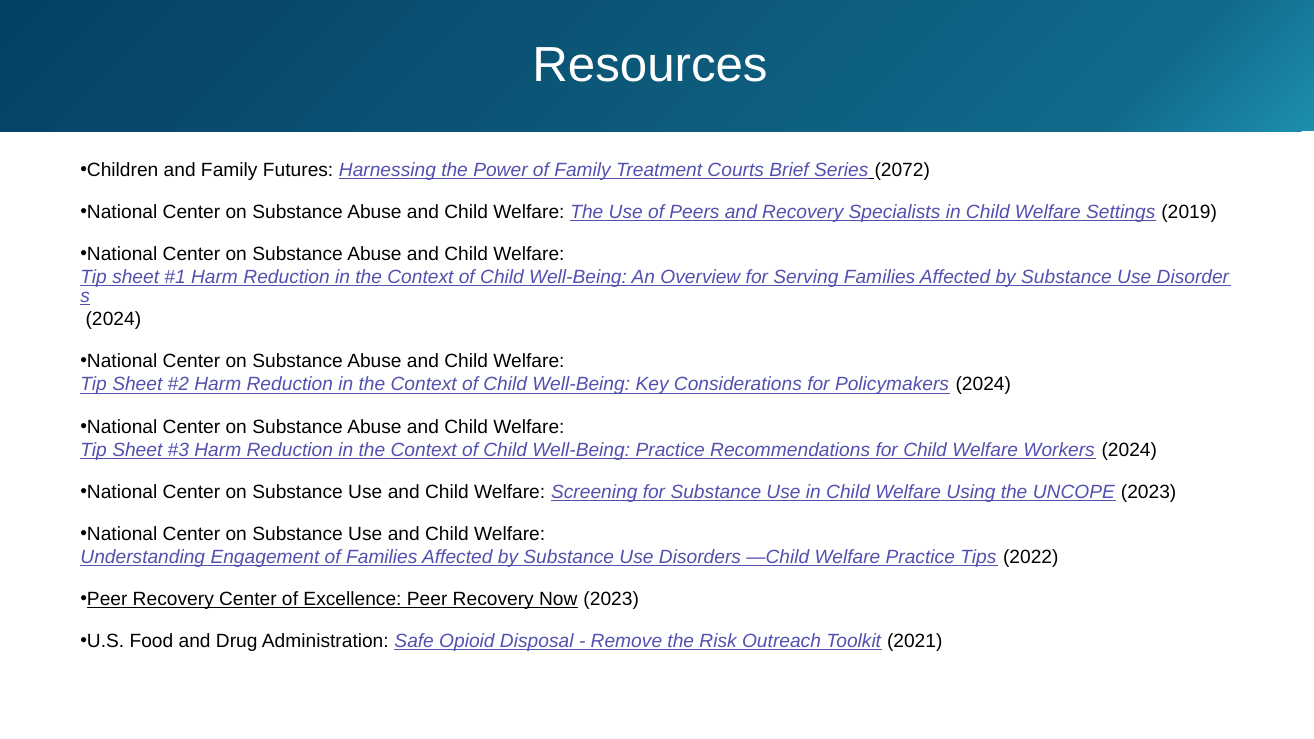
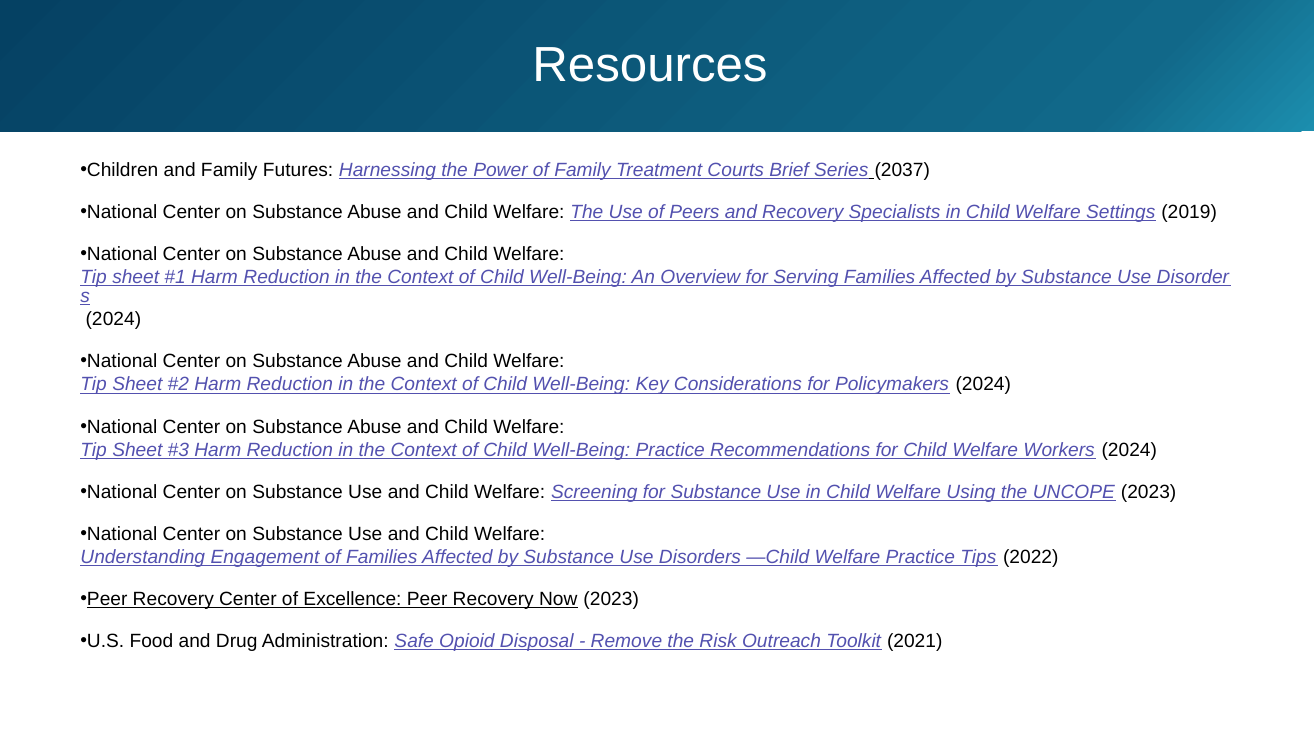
2072: 2072 -> 2037
